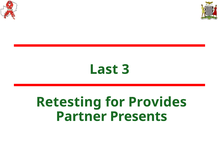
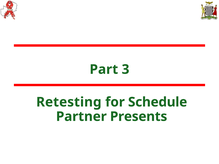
Last: Last -> Part
Provides: Provides -> Schedule
